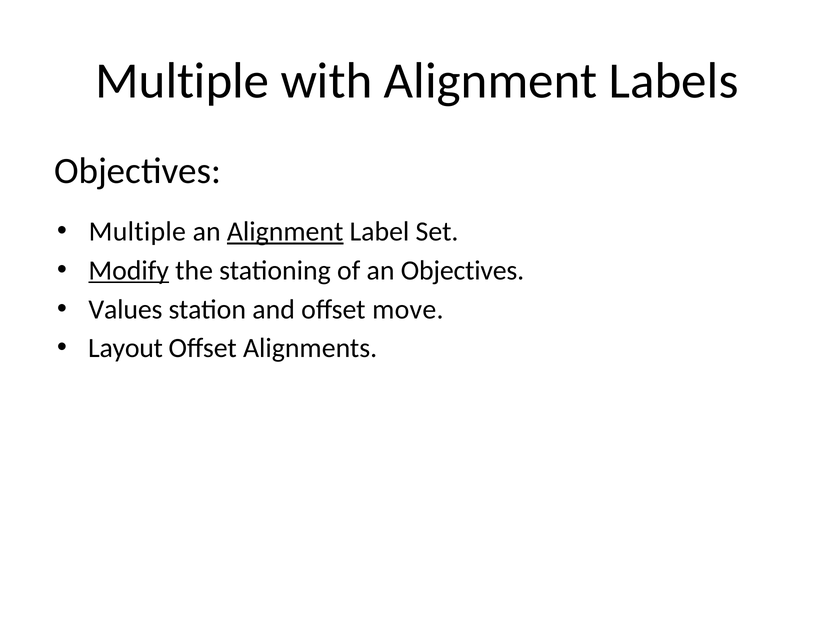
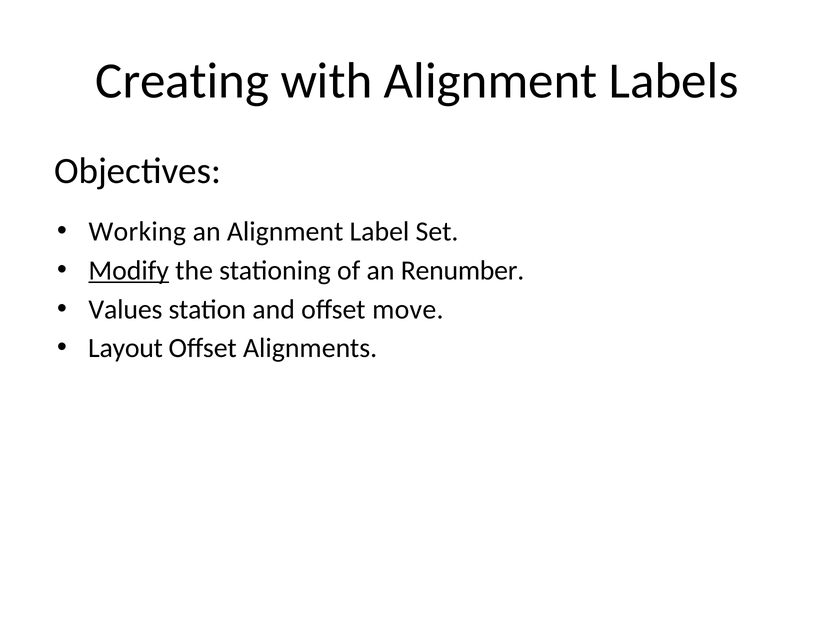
Multiple at (182, 81): Multiple -> Creating
Multiple at (137, 232): Multiple -> Working
Alignment at (285, 232) underline: present -> none
an Objectives: Objectives -> Renumber
